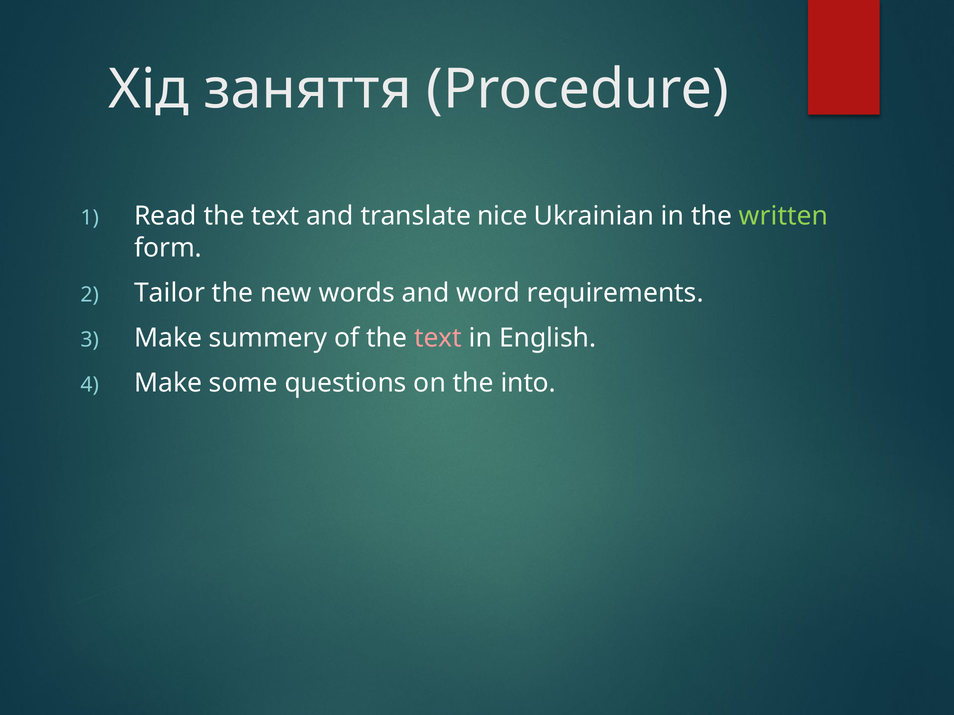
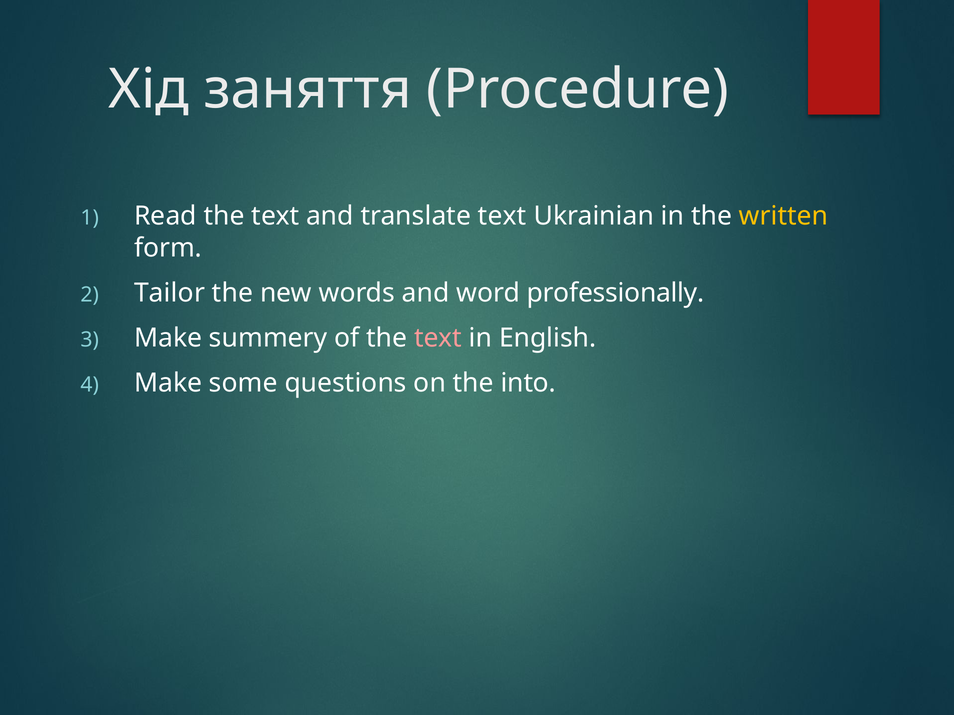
translate nice: nice -> text
written colour: light green -> yellow
requirements: requirements -> professionally
